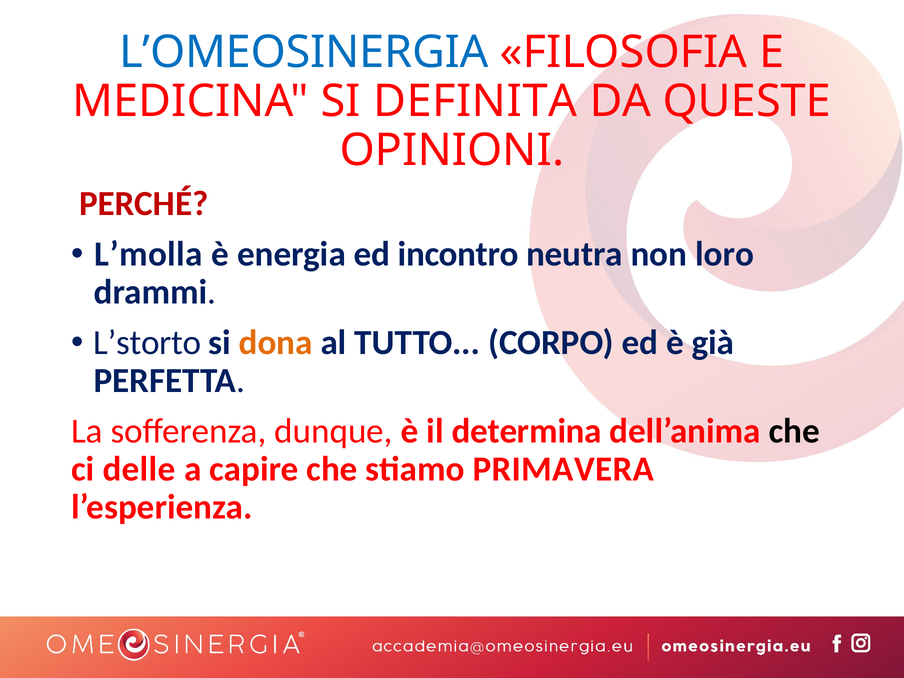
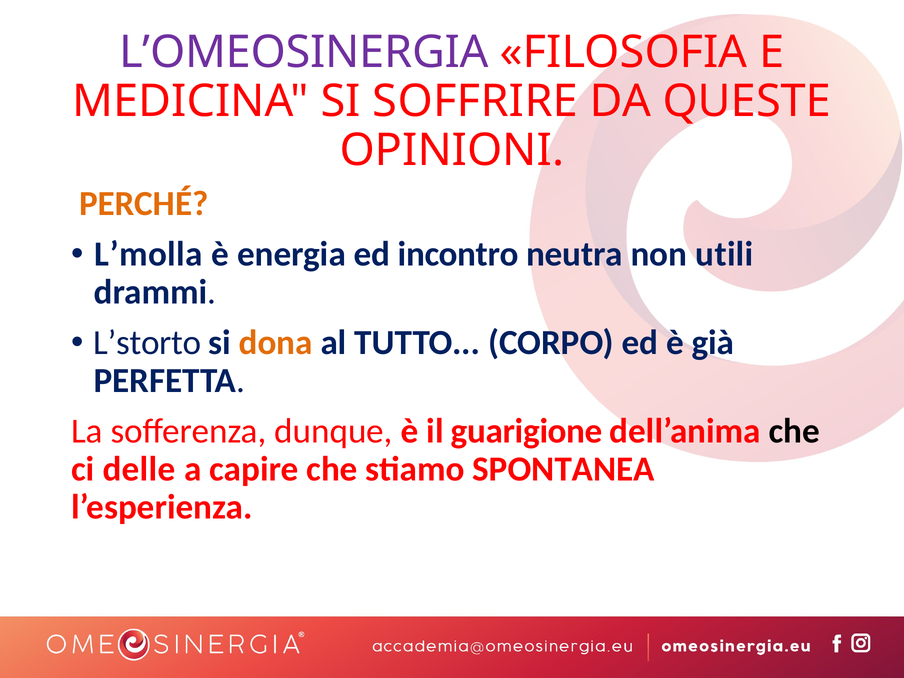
L’OMEOSINERGIA colour: blue -> purple
DEFINITA: DEFINITA -> SOFFRIRE
PERCHÉ colour: red -> orange
loro: loro -> utili
determina: determina -> guarigione
PRIMAVERA: PRIMAVERA -> SPONTANEA
